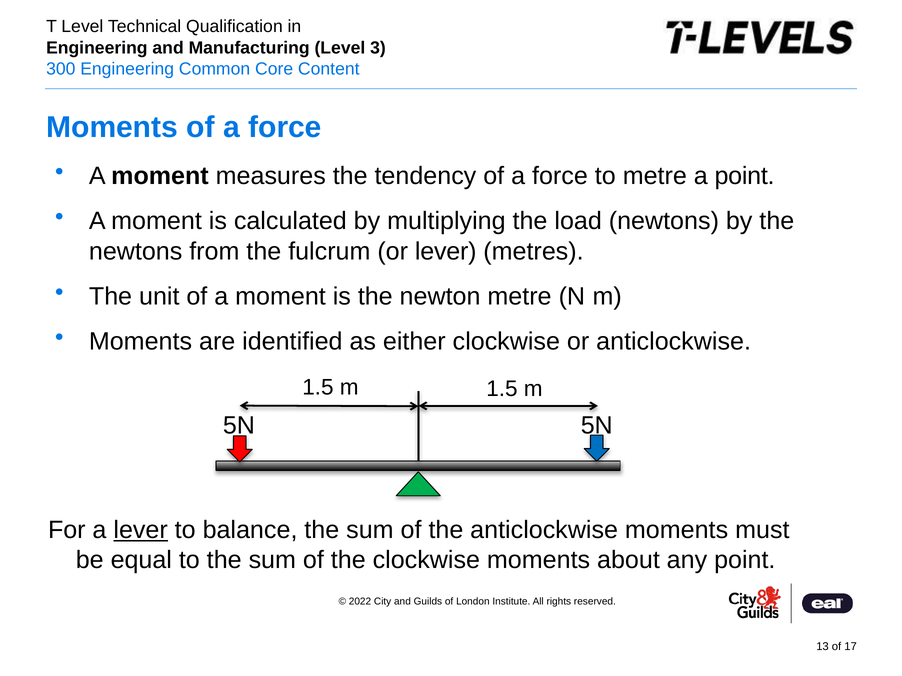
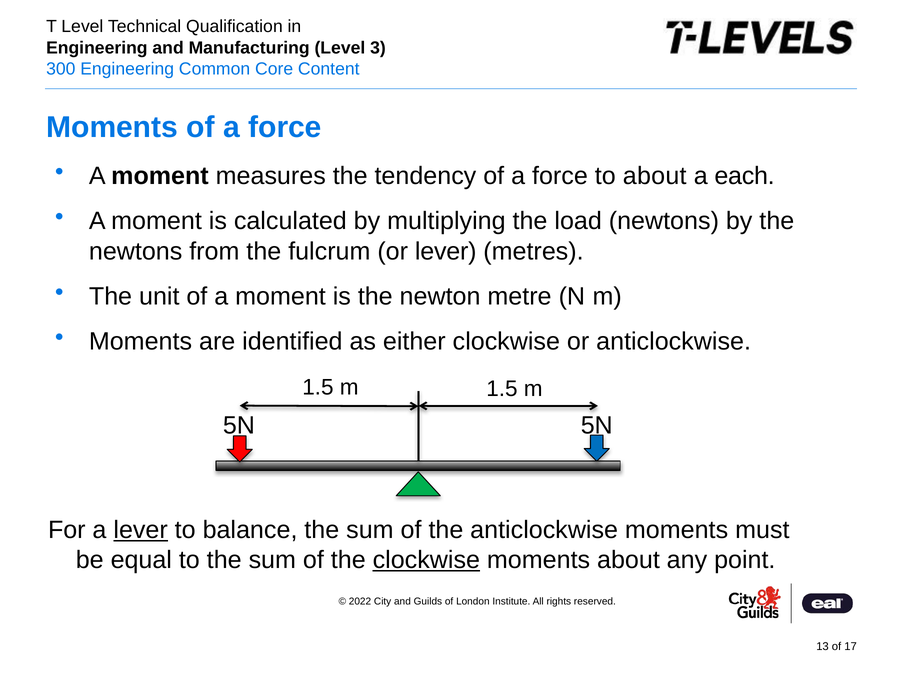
to metre: metre -> about
a point: point -> each
clockwise at (426, 560) underline: none -> present
